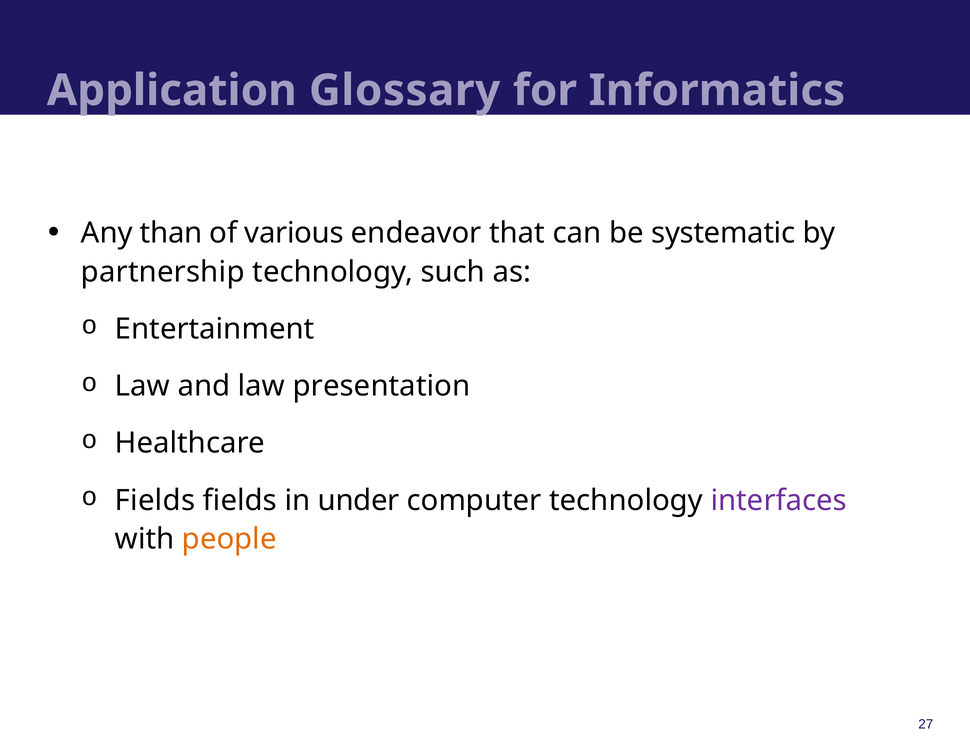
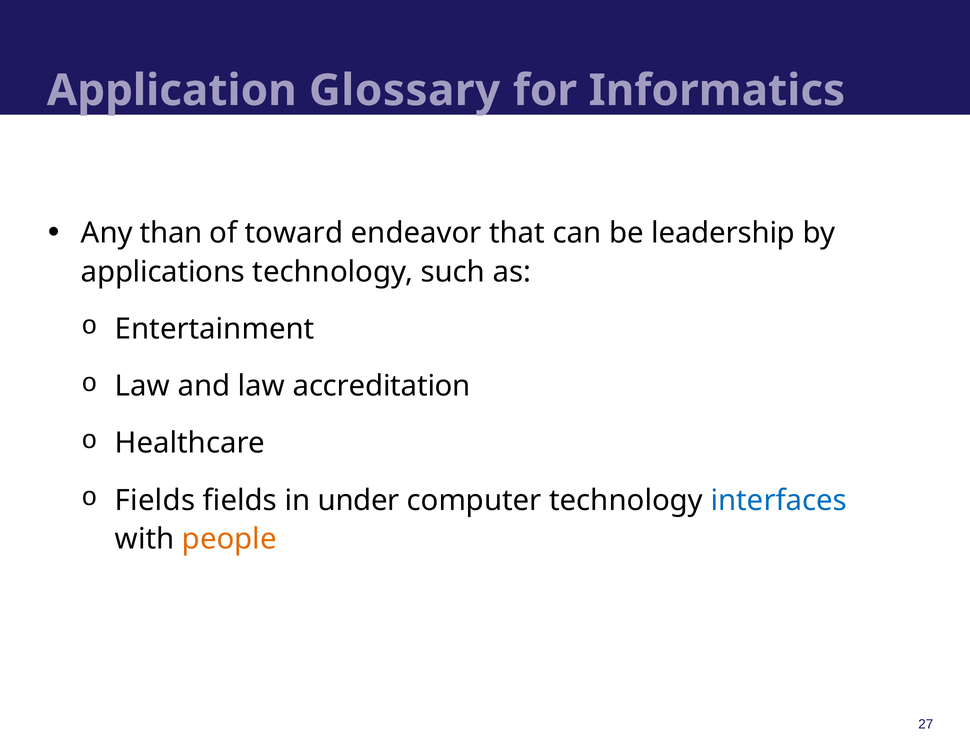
various: various -> toward
systematic: systematic -> leadership
partnership: partnership -> applications
presentation: presentation -> accreditation
interfaces colour: purple -> blue
